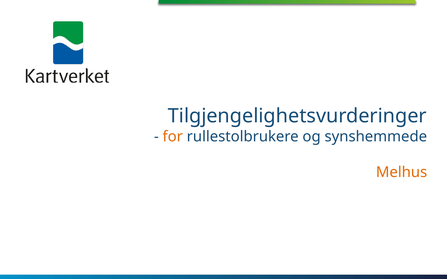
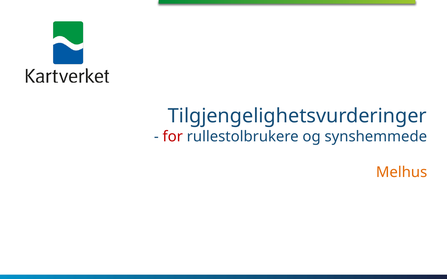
for colour: orange -> red
